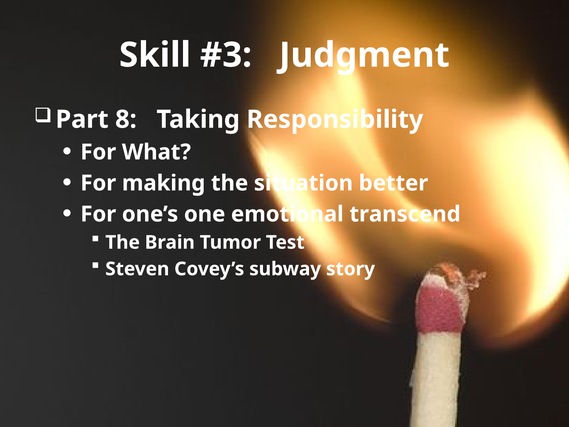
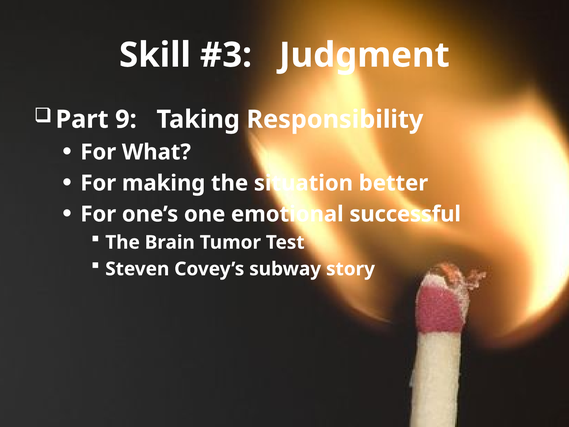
8: 8 -> 9
transcend: transcend -> successful
